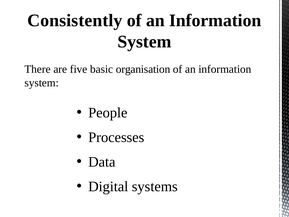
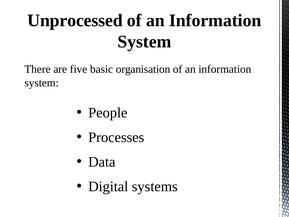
Consistently: Consistently -> Unprocessed
